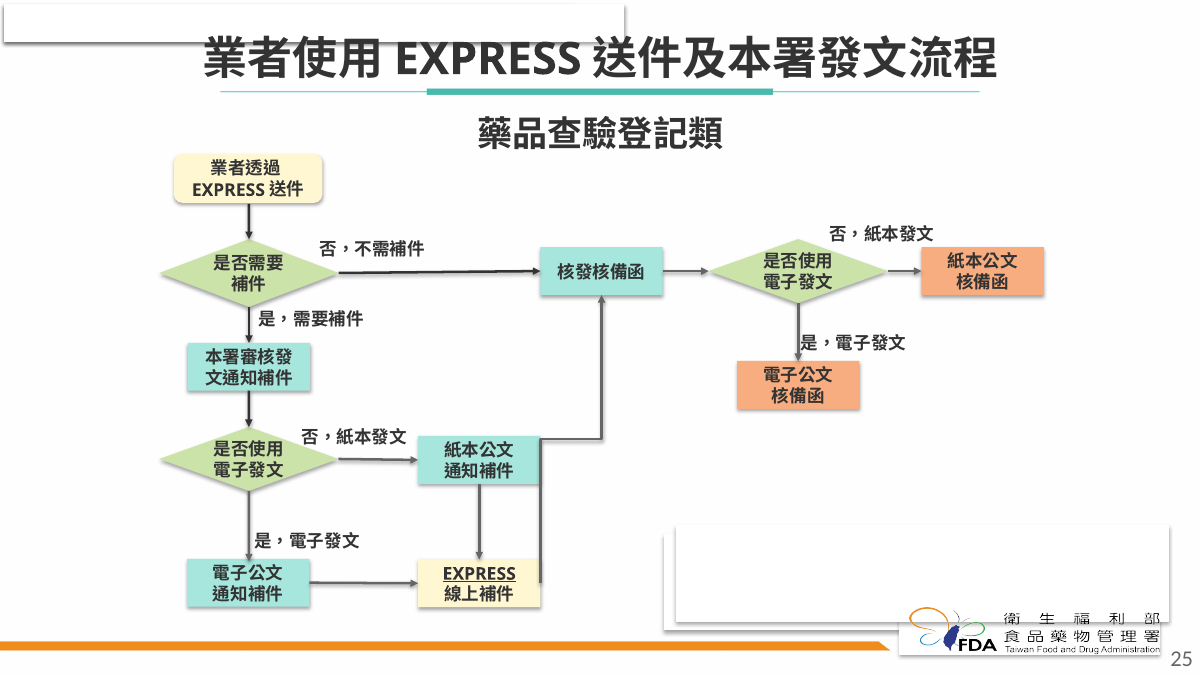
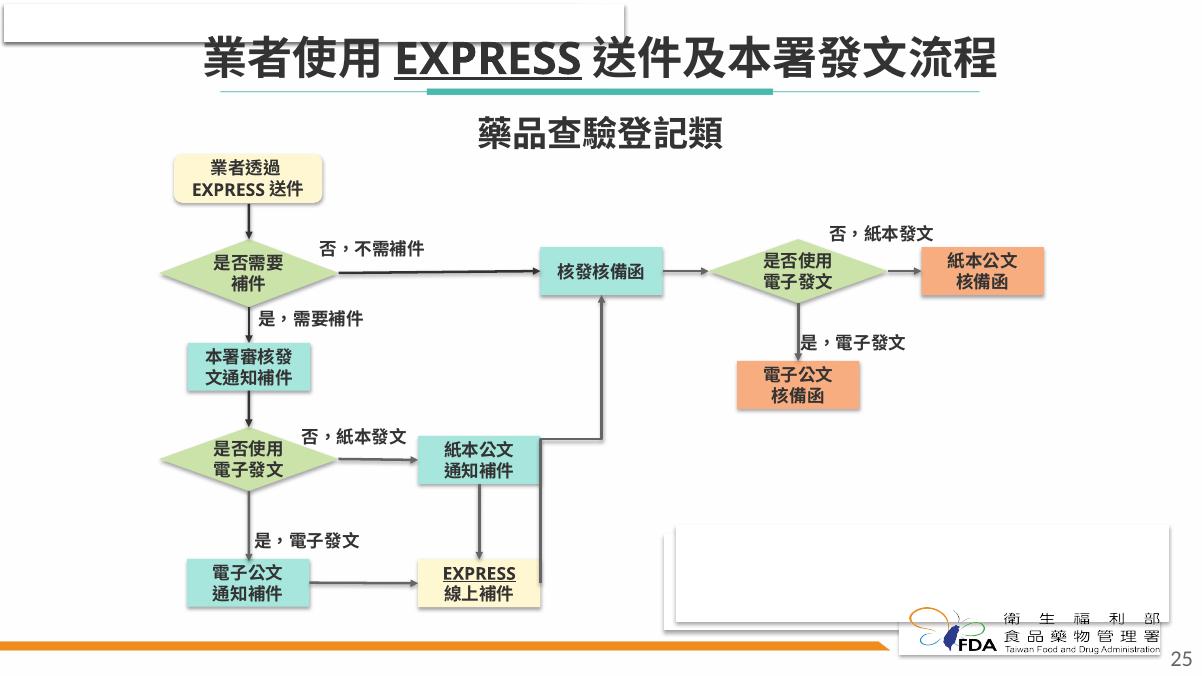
EXPRESS at (488, 59) underline: none -> present
